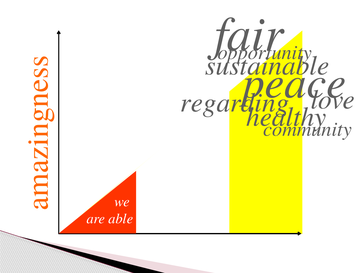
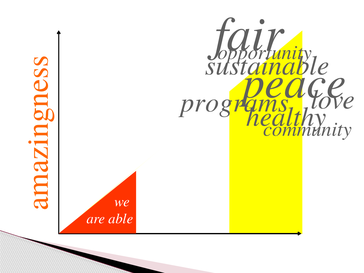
regarding: regarding -> programs
